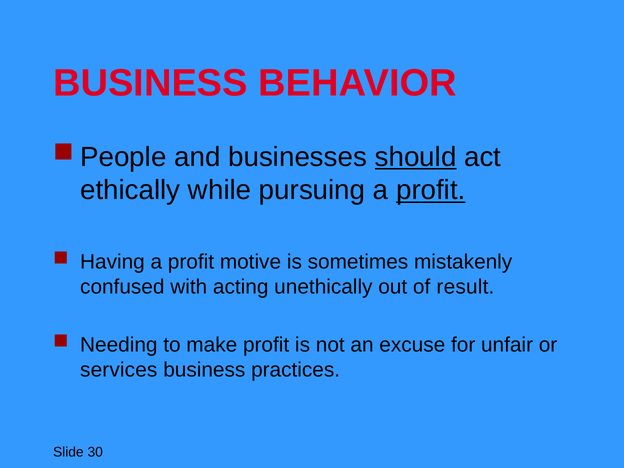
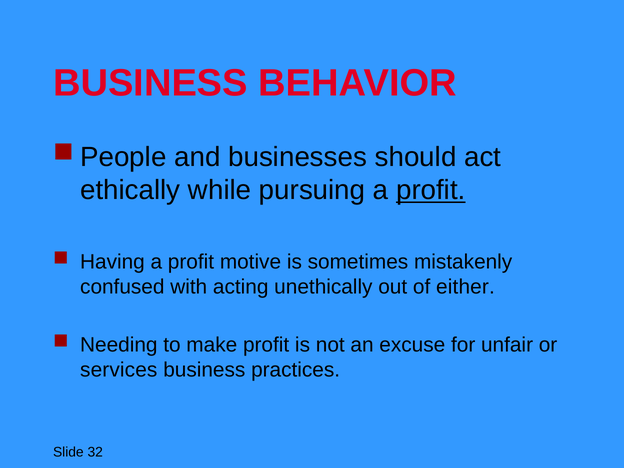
should underline: present -> none
result: result -> either
30: 30 -> 32
